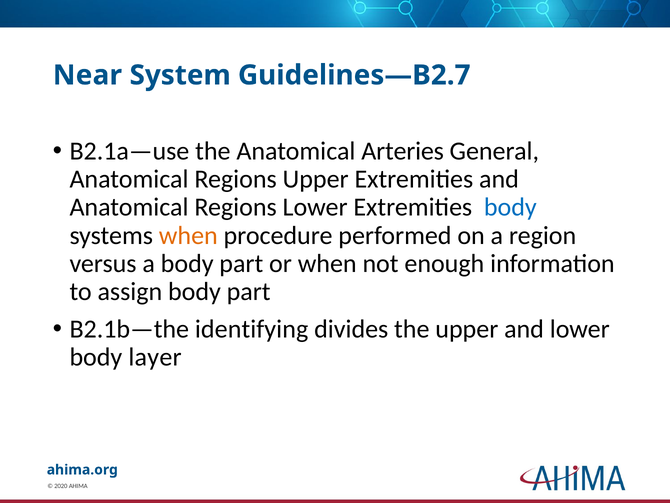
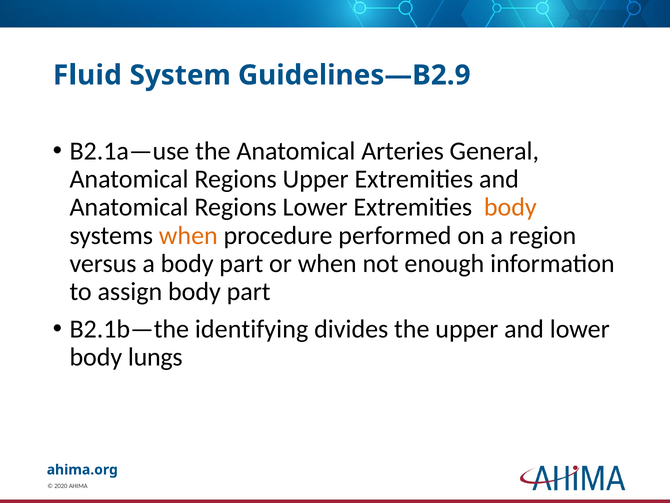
Near: Near -> Fluid
Guidelines—B2.7: Guidelines—B2.7 -> Guidelines—B2.9
body at (510, 207) colour: blue -> orange
layer: layer -> lungs
